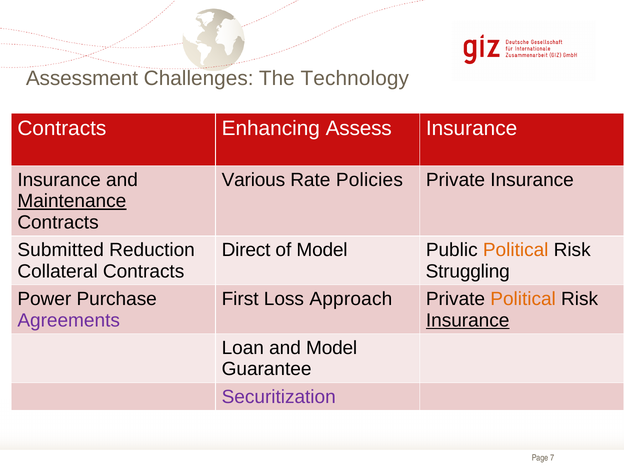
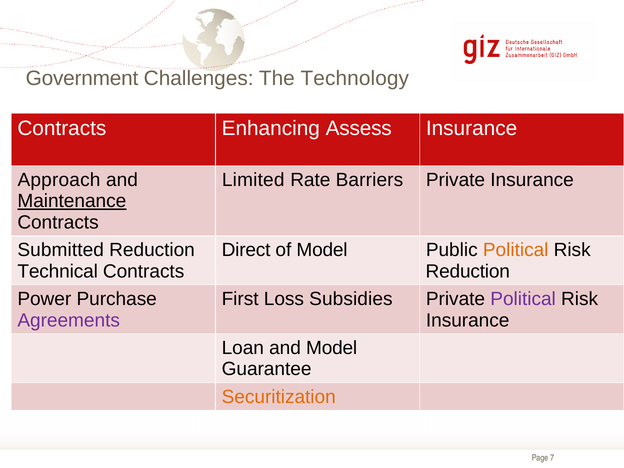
Assessment: Assessment -> Government
Insurance at (59, 180): Insurance -> Approach
Various: Various -> Limited
Policies: Policies -> Barriers
Collateral: Collateral -> Technical
Struggling at (468, 271): Struggling -> Reduction
Approach: Approach -> Subsidies
Political at (523, 299) colour: orange -> purple
Insurance at (468, 320) underline: present -> none
Securitization colour: purple -> orange
